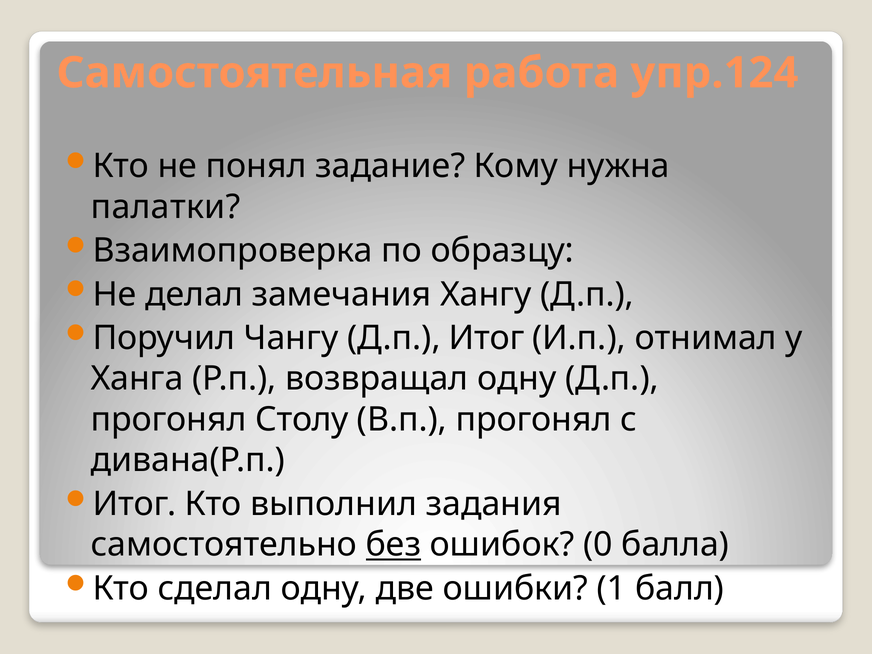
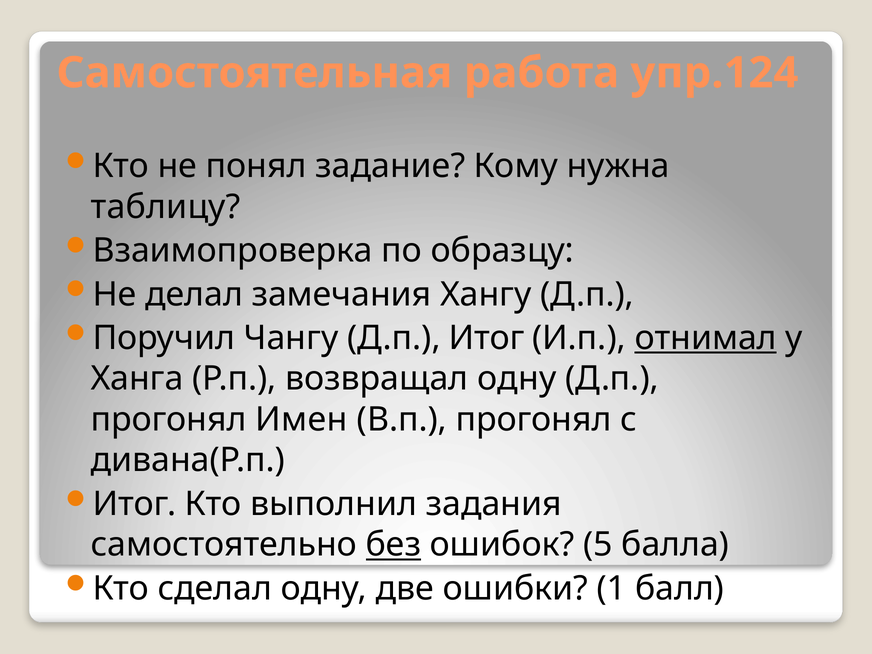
палатки: палатки -> таблицу
отнимал underline: none -> present
Столу: Столу -> Имен
0: 0 -> 5
